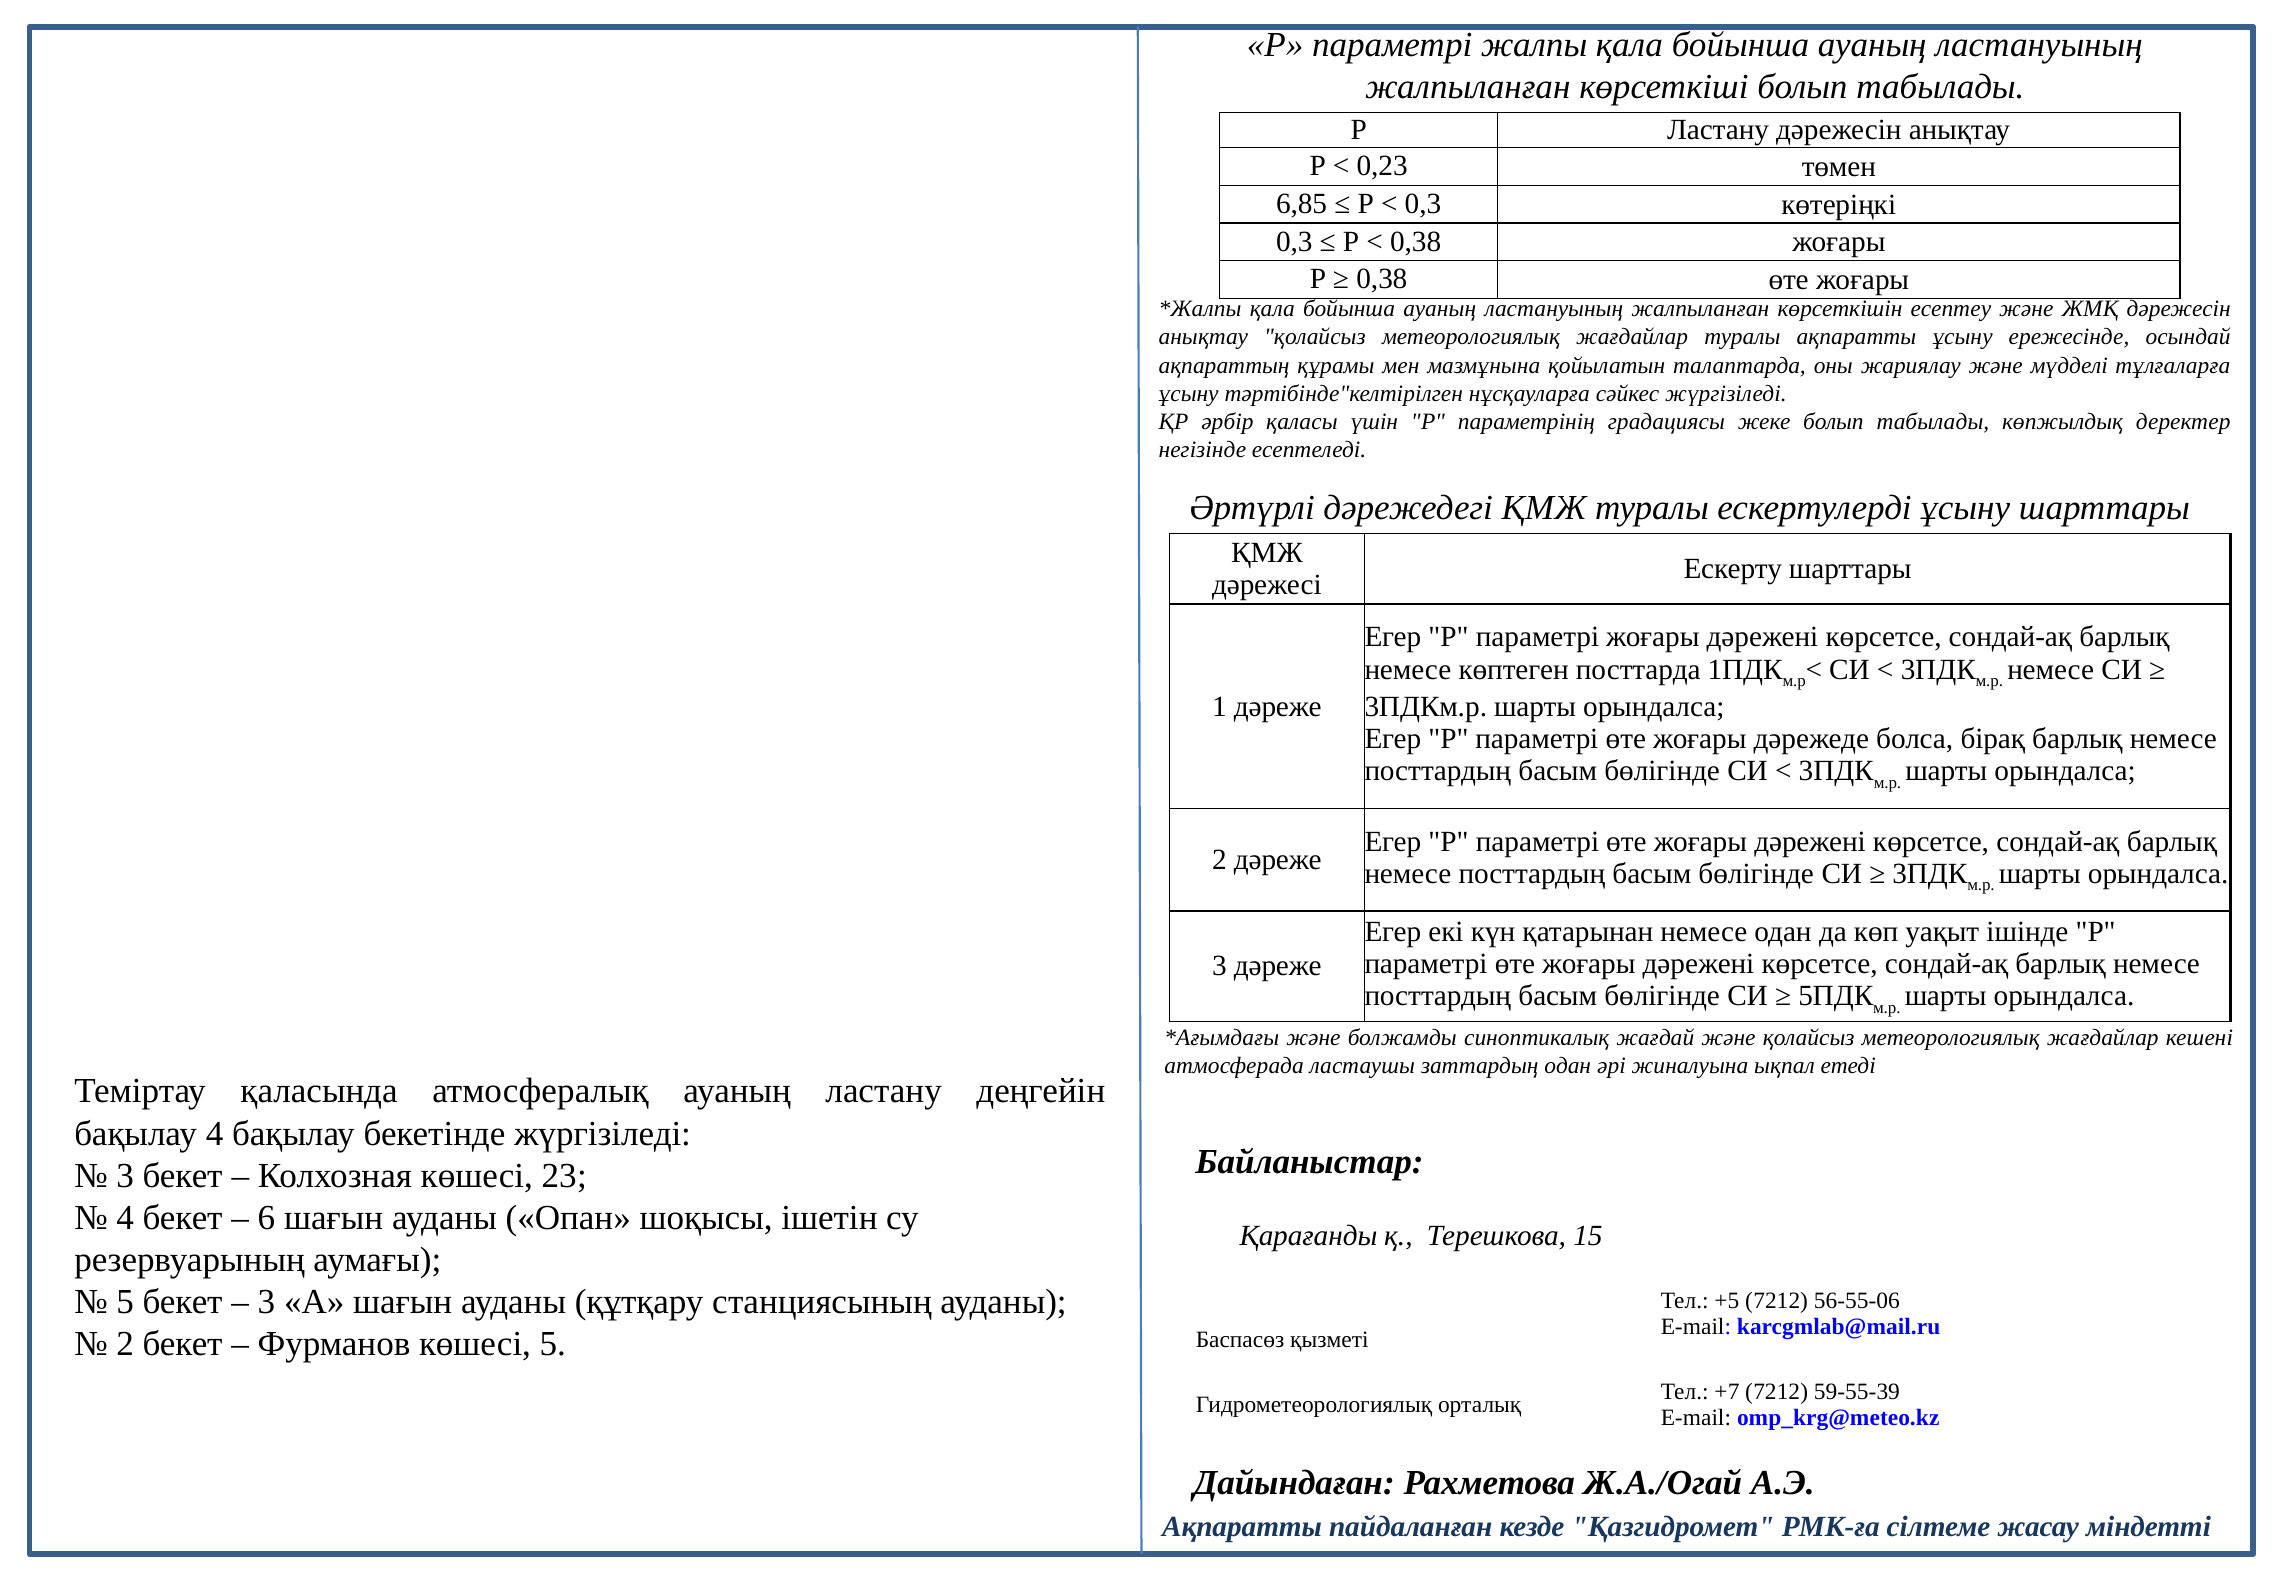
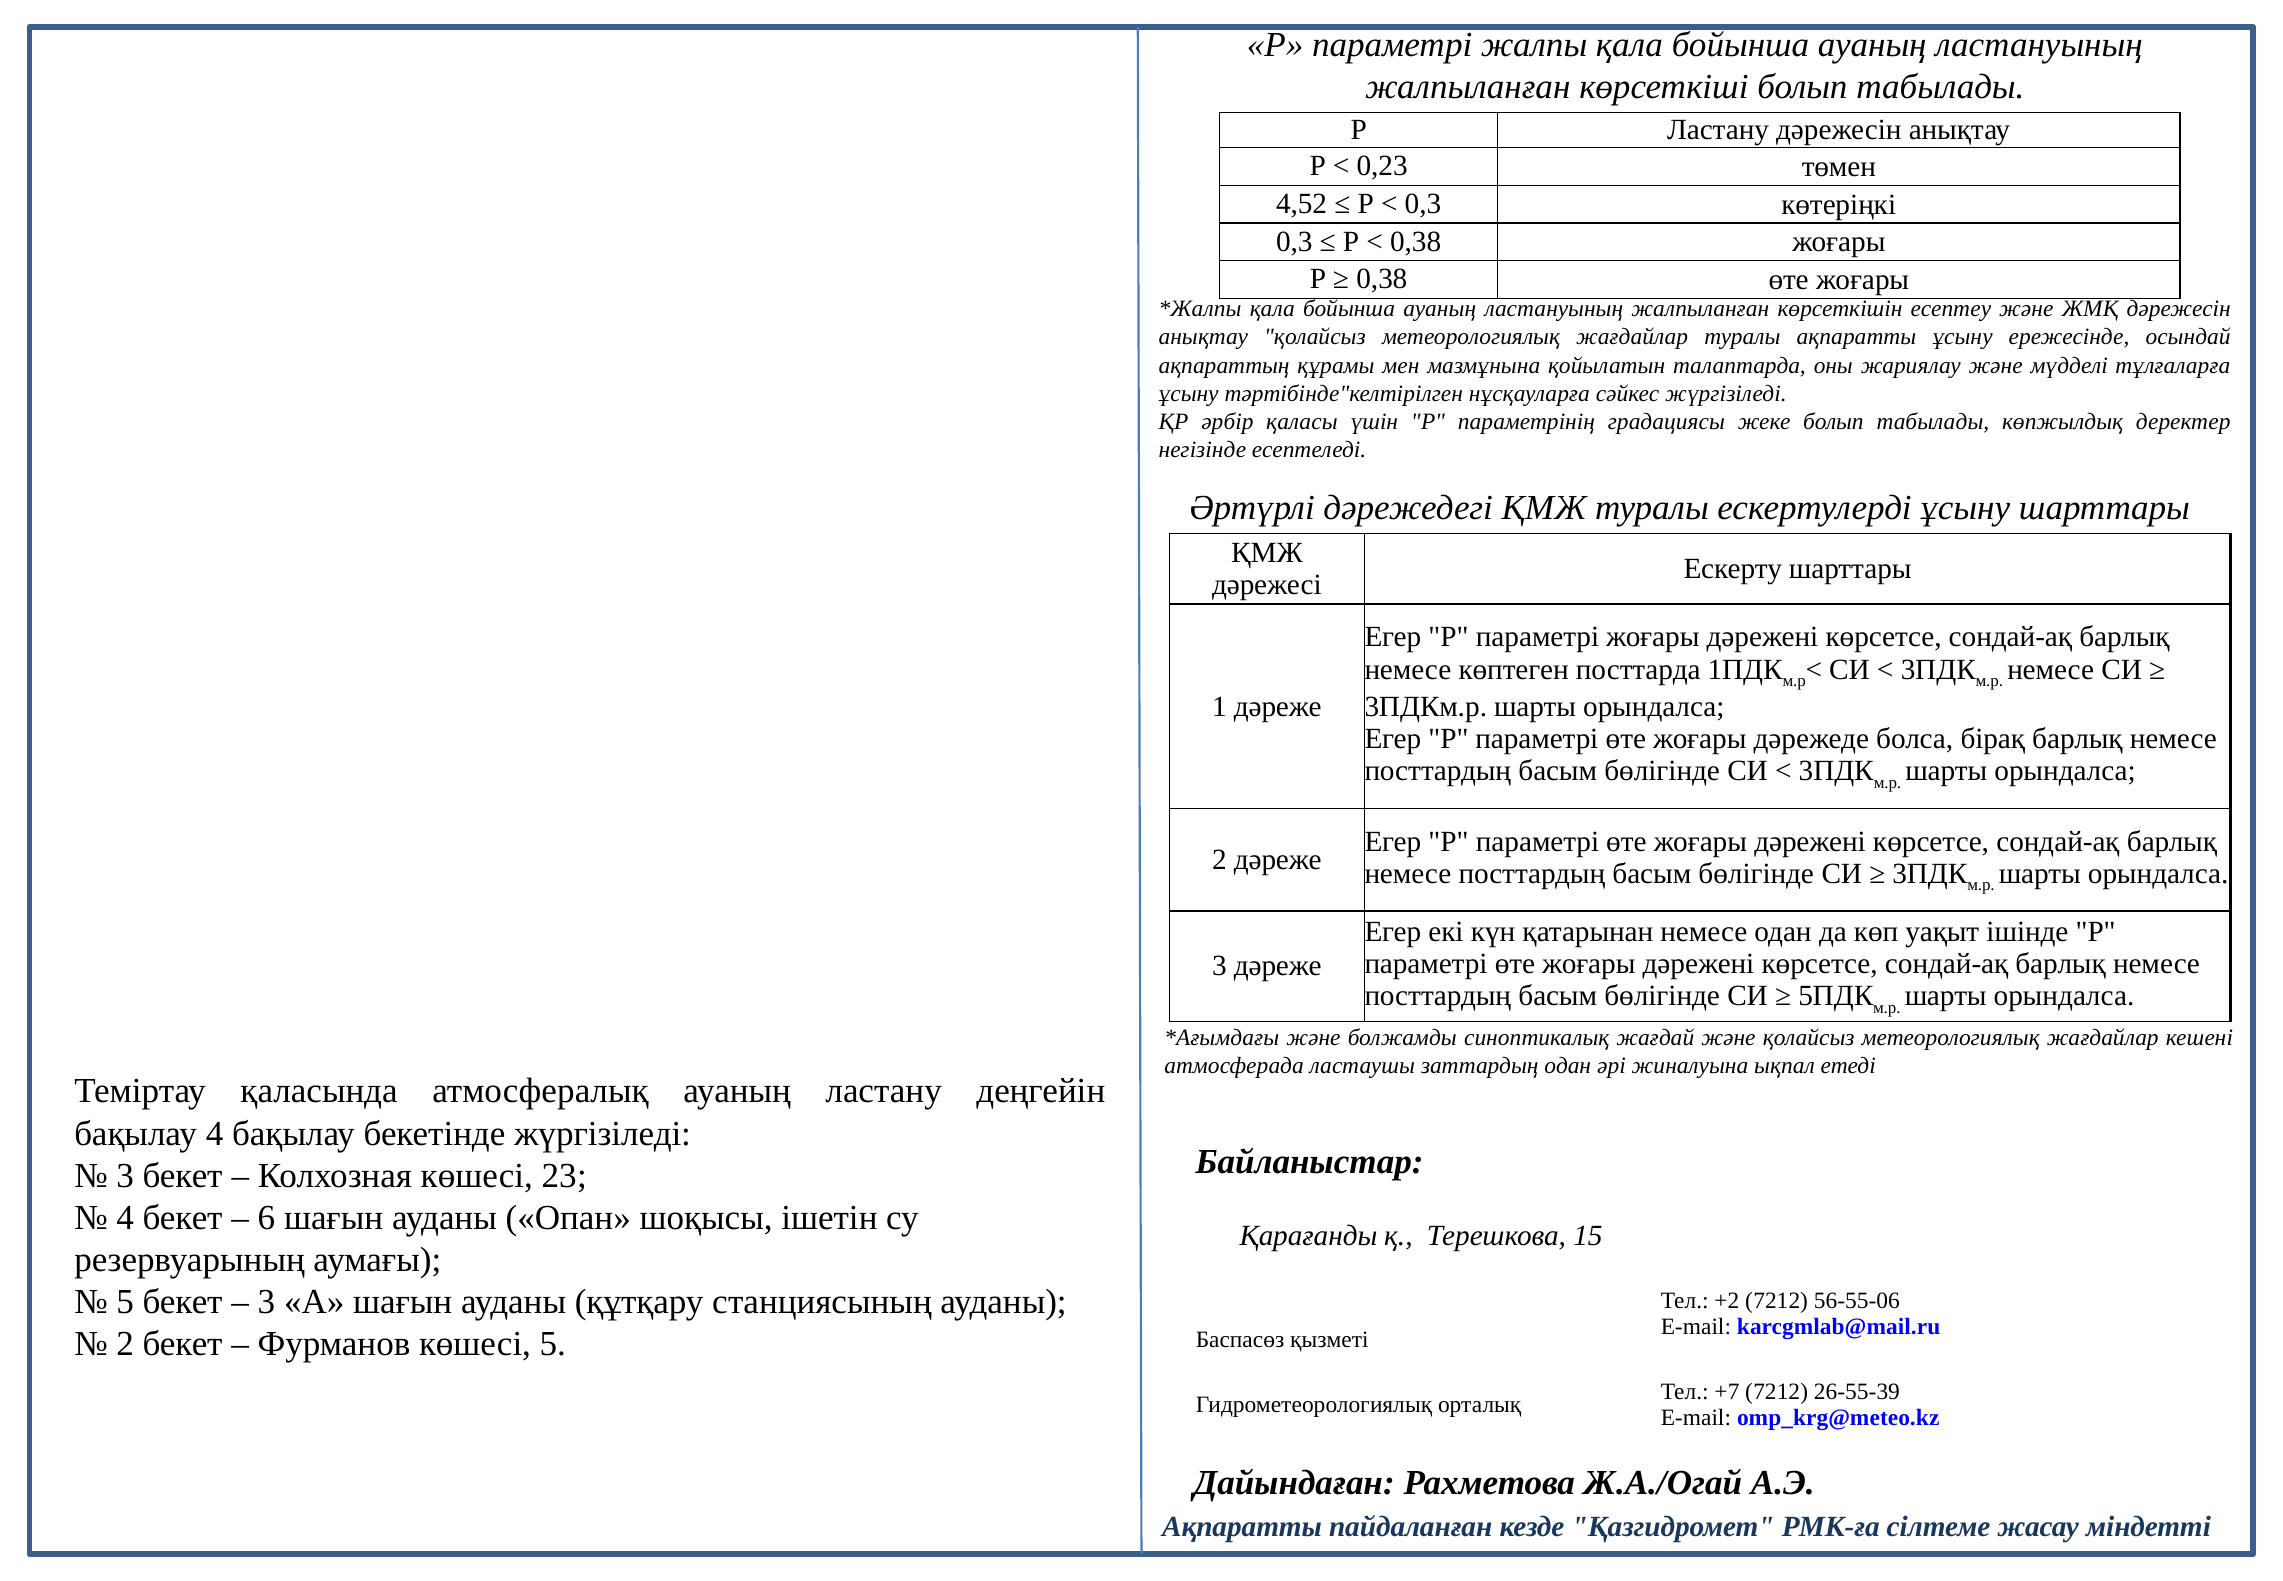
6,85: 6,85 -> 4,52
+5: +5 -> +2
59-55-39: 59-55-39 -> 26-55-39
